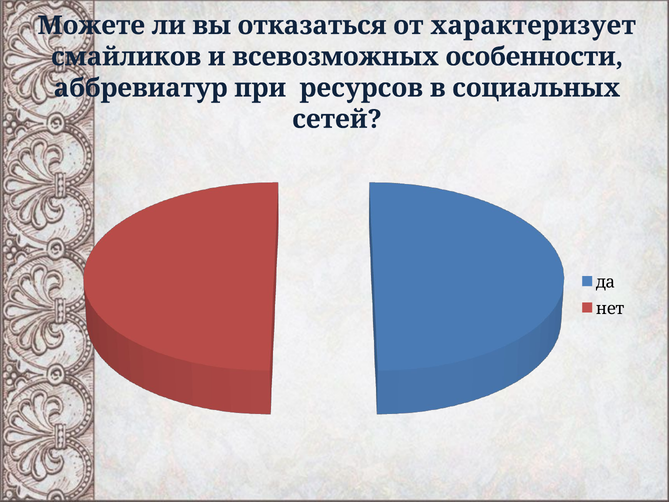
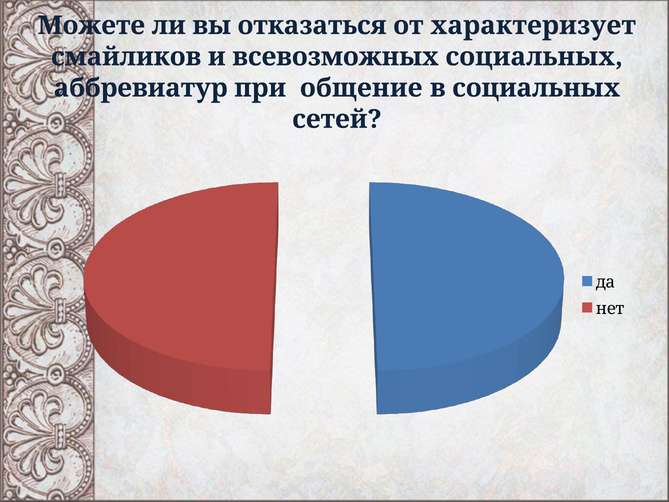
всевозможных особенности: особенности -> социальных
ресурсов: ресурсов -> общение
